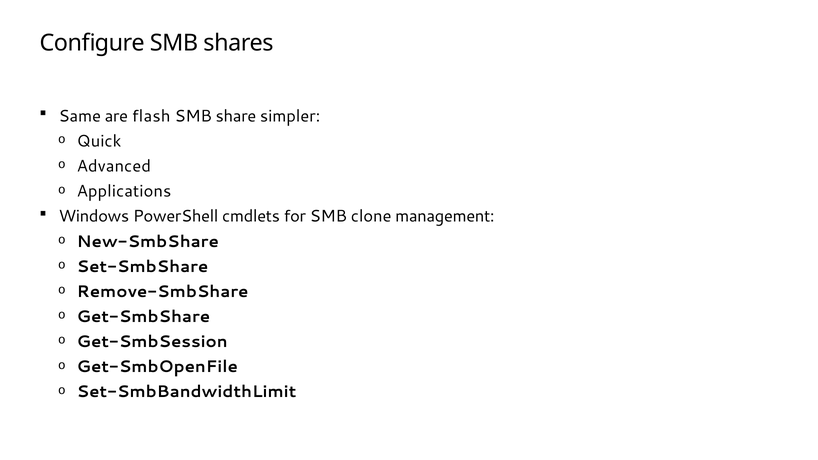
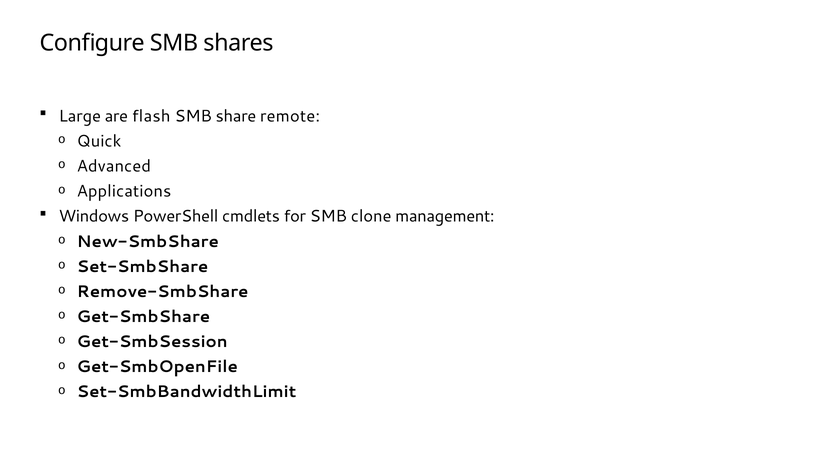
Same: Same -> Large
simpler: simpler -> remote
